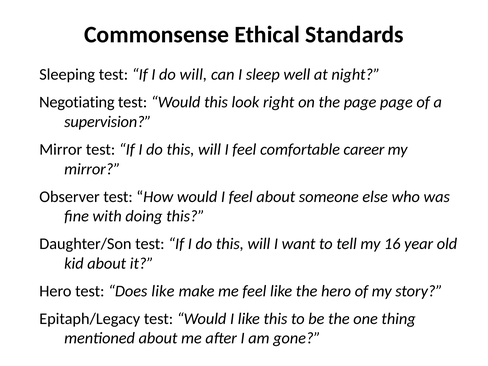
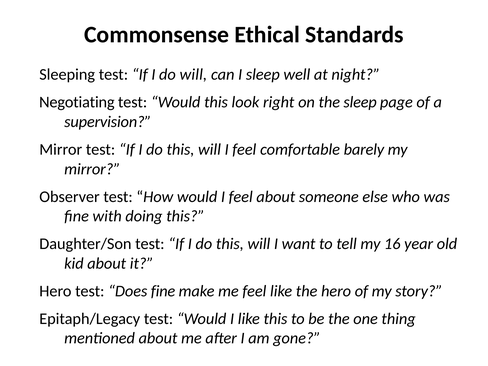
the page: page -> sleep
career: career -> barely
Does like: like -> fine
